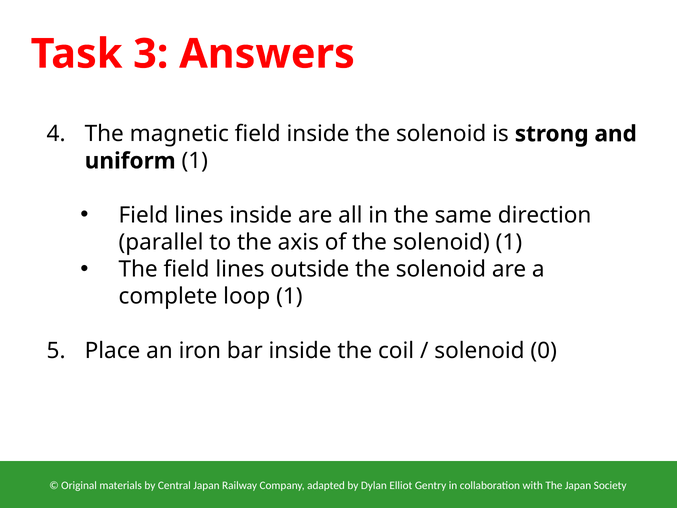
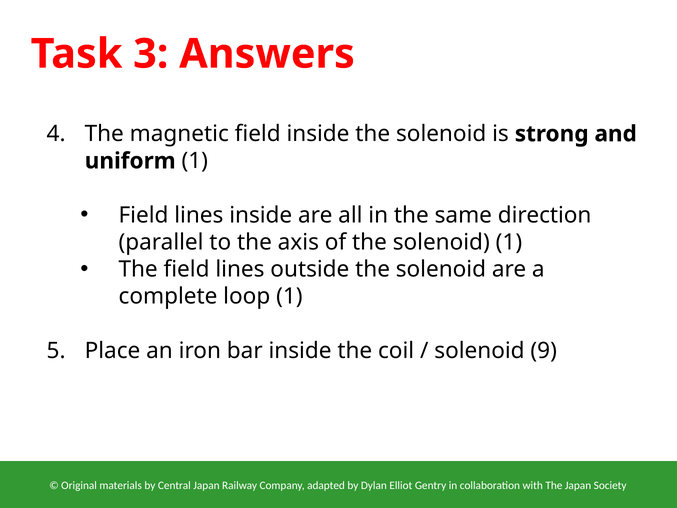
0: 0 -> 9
